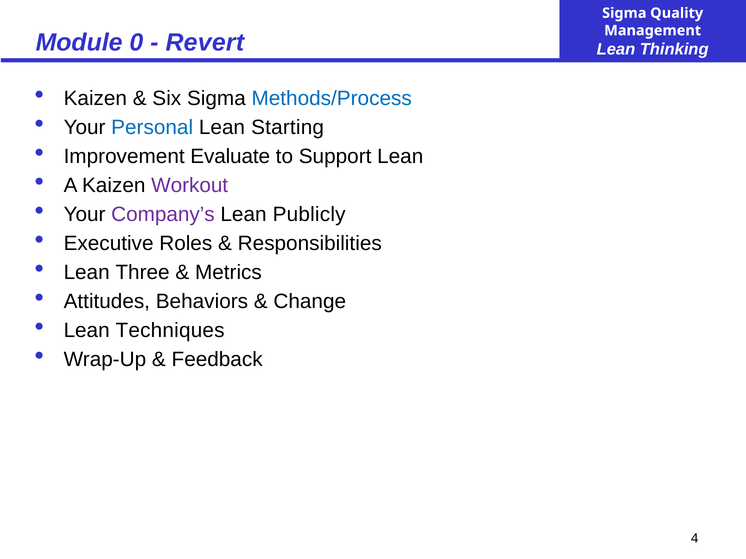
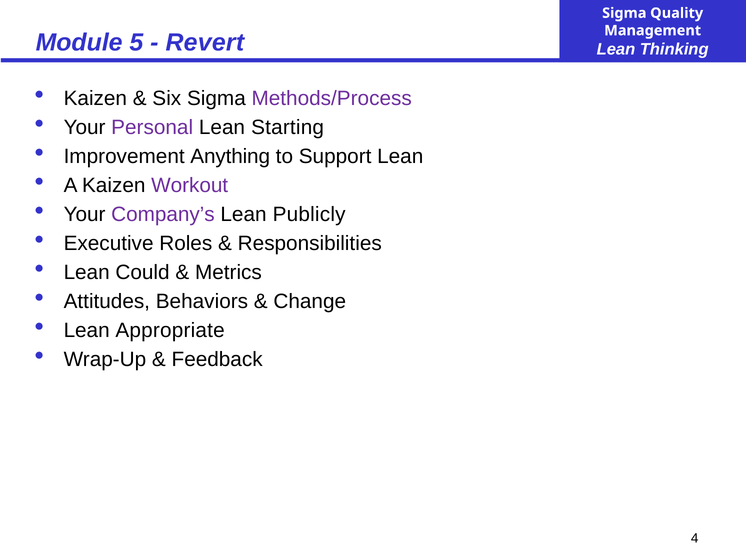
0: 0 -> 5
Methods/Process colour: blue -> purple
Personal colour: blue -> purple
Evaluate: Evaluate -> Anything
Three: Three -> Could
Techniques: Techniques -> Appropriate
